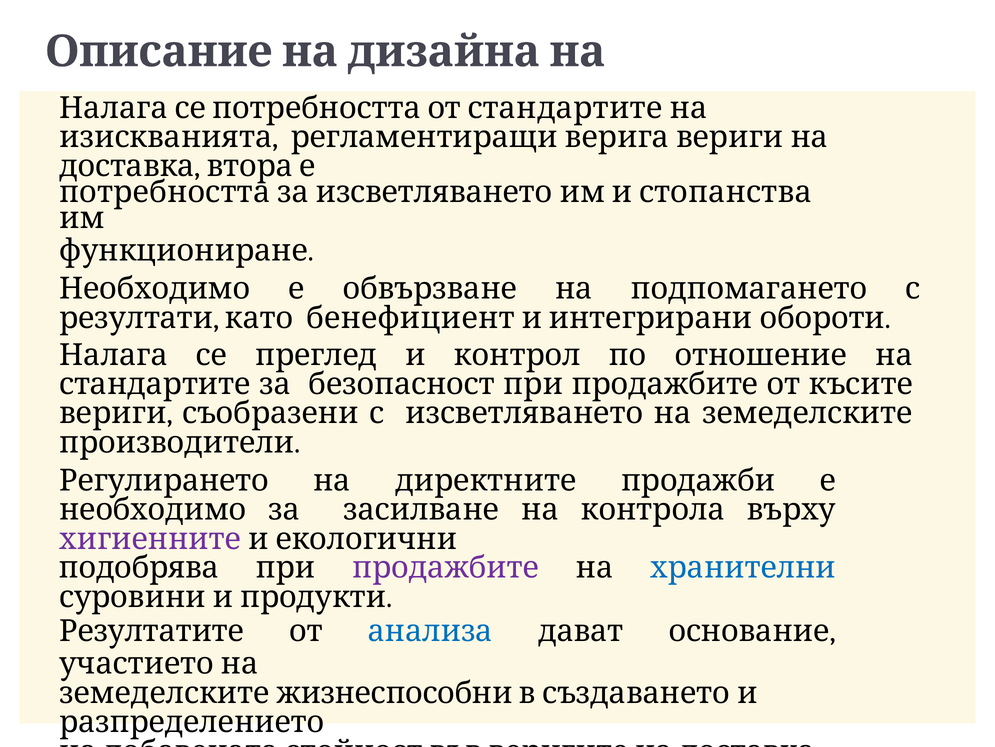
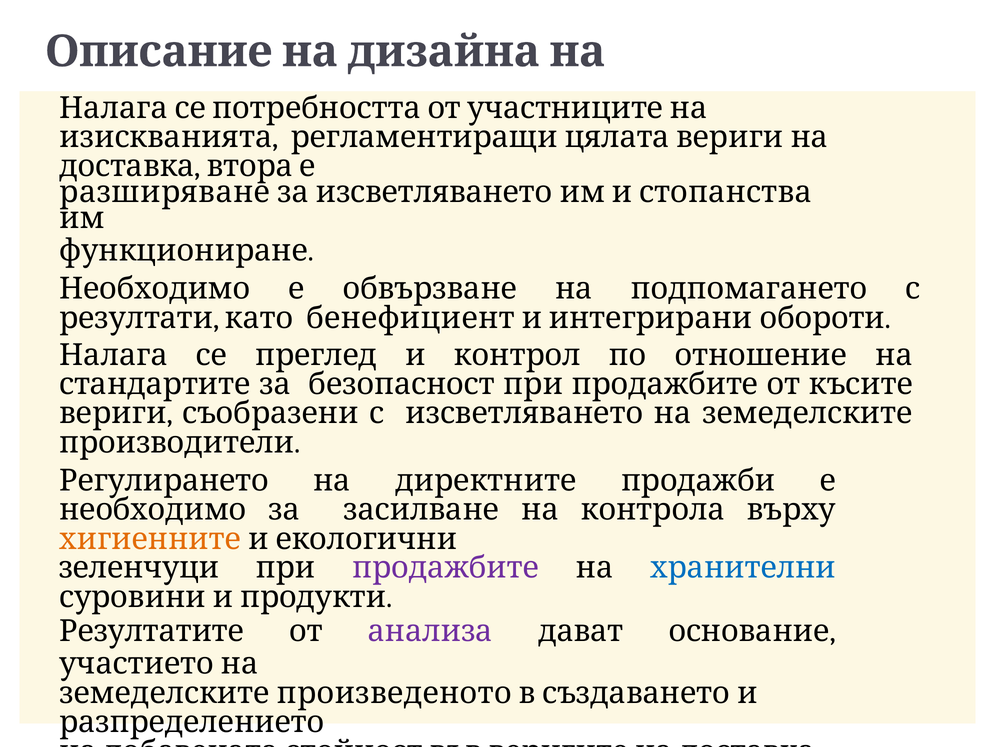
от стандартите: стандартите -> участниците
верига: верига -> цялата
потребността at (165, 192): потребността -> разширяване
хигиенните colour: purple -> orange
подобрява at (139, 567): подобрява -> зеленчуци
анализа colour: blue -> purple
жизнеспособни: жизнеспособни -> произведеното
